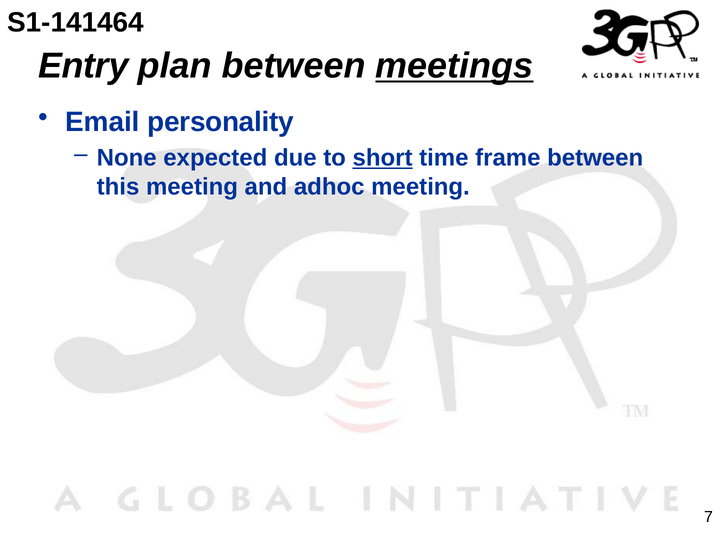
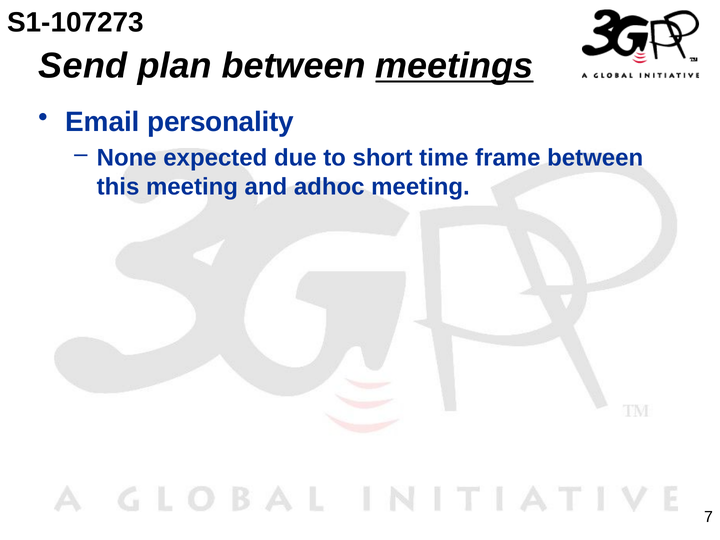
S1-141464: S1-141464 -> S1-107273
Entry: Entry -> Send
short underline: present -> none
